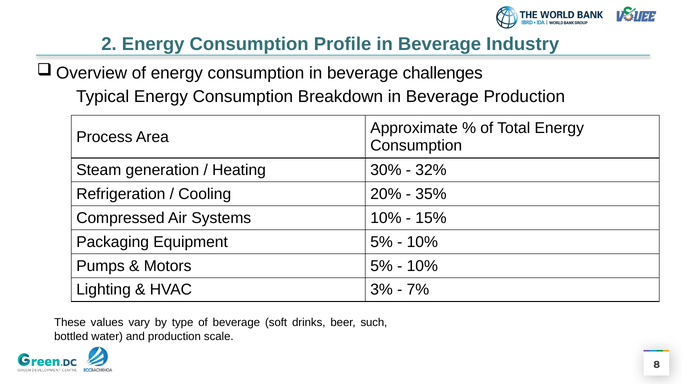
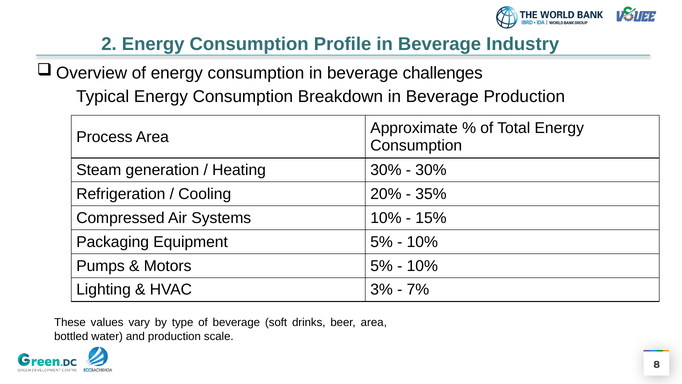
32% at (431, 170): 32% -> 30%
beer such: such -> area
